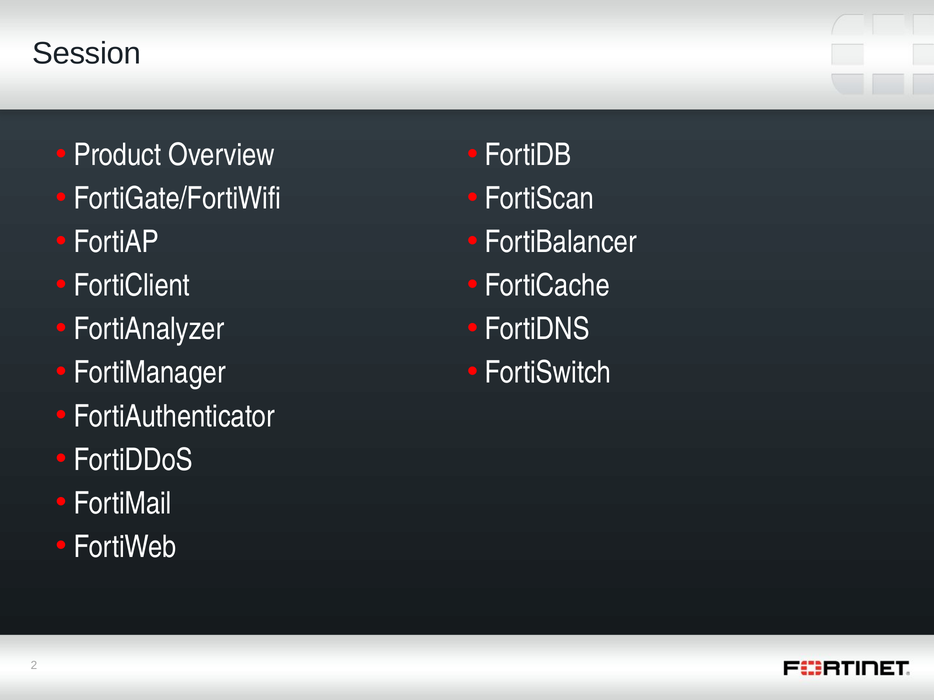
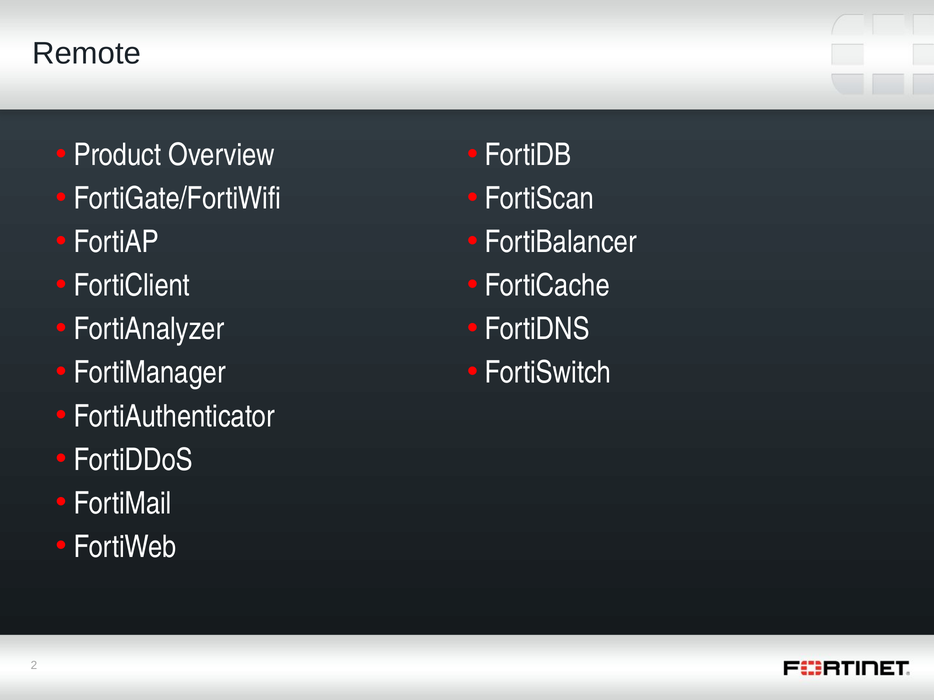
Session: Session -> Remote
